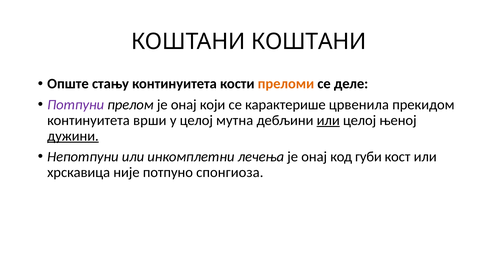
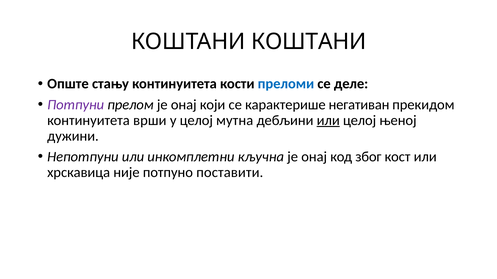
преломи colour: orange -> blue
црвенила: црвенила -> негативан
дужини underline: present -> none
лечења: лечења -> кључна
губи: губи -> због
спонгиоза: спонгиоза -> поставити
